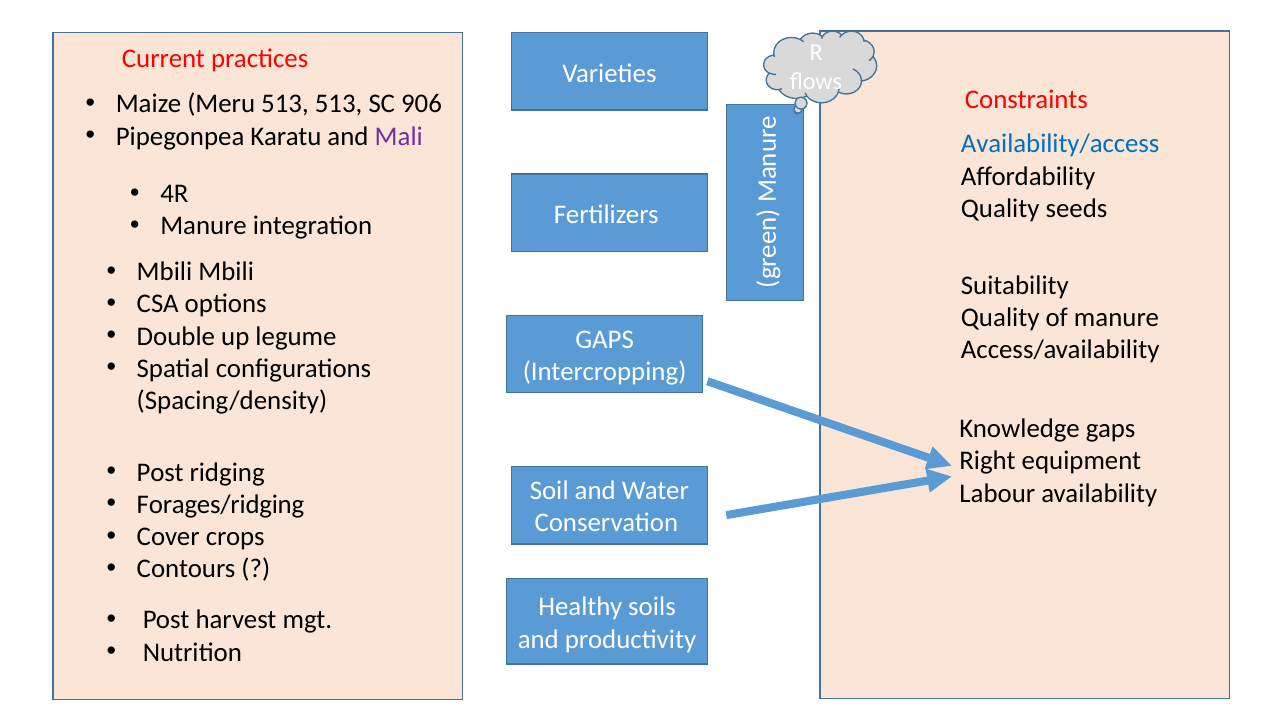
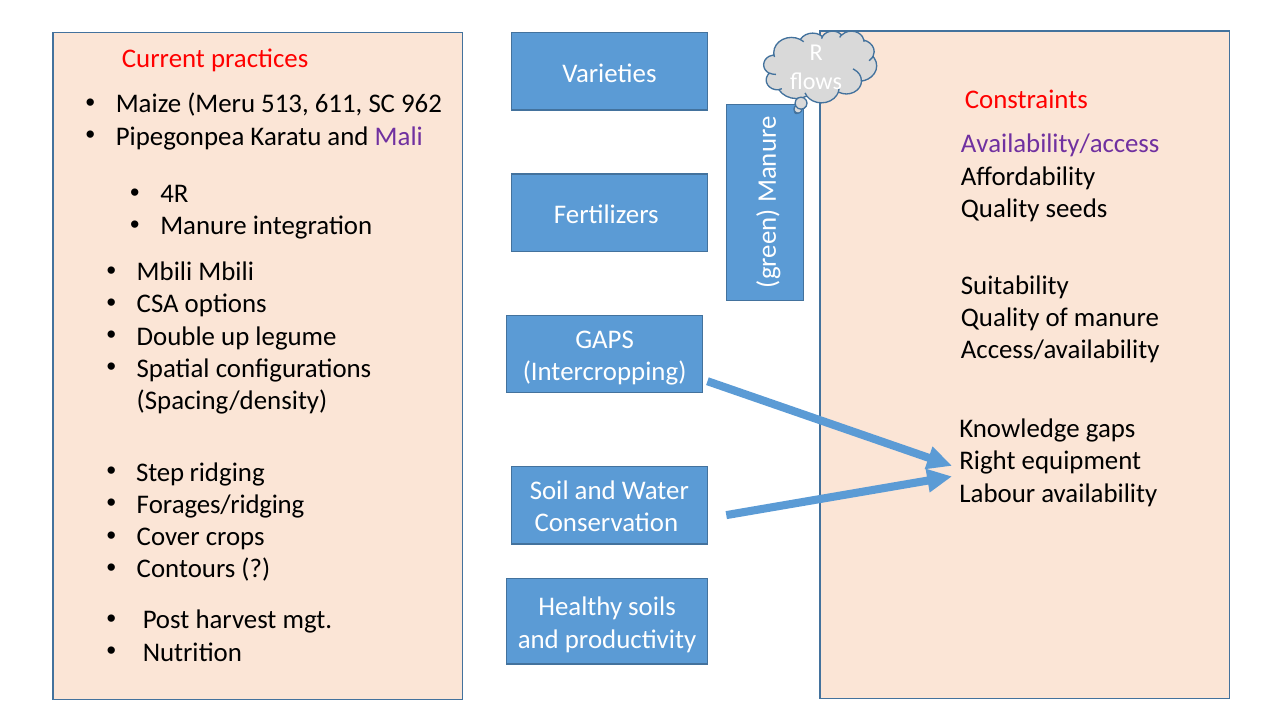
513 513: 513 -> 611
906: 906 -> 962
Availability/access colour: blue -> purple
Post at (160, 472): Post -> Step
